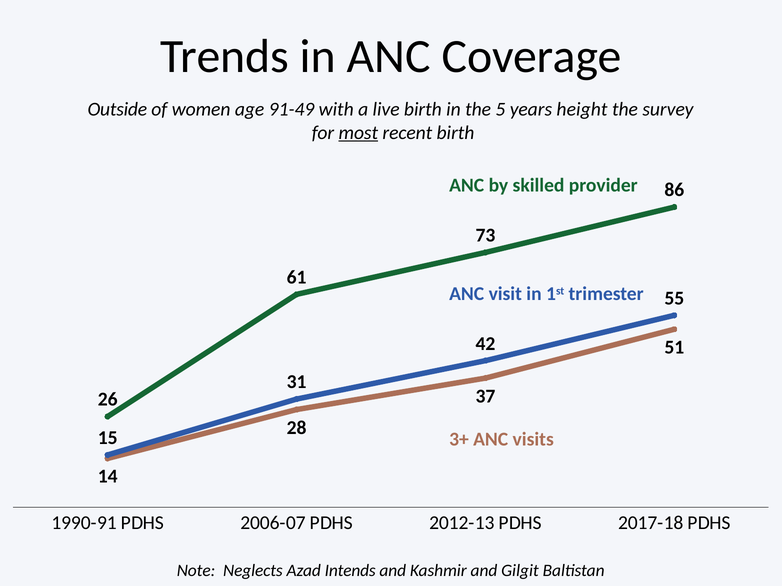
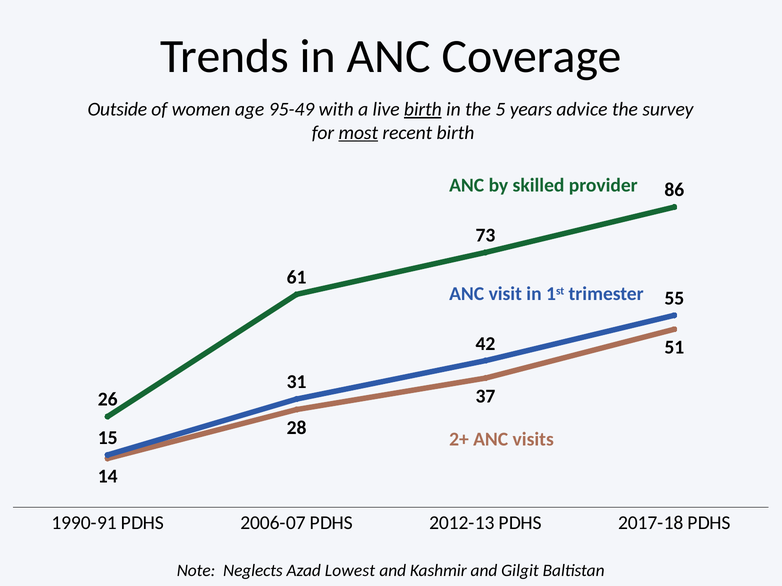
91-49: 91-49 -> 95-49
birth at (423, 109) underline: none -> present
height: height -> advice
3+: 3+ -> 2+
Intends: Intends -> Lowest
